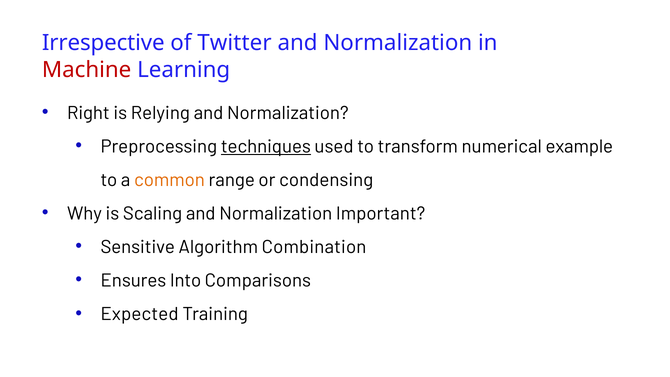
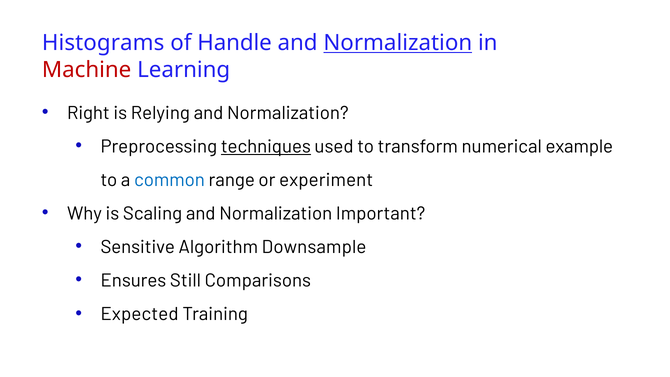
Irrespective: Irrespective -> Histograms
Twitter: Twitter -> Handle
Normalization at (398, 43) underline: none -> present
common colour: orange -> blue
condensing: condensing -> experiment
Combination: Combination -> Downsample
Into: Into -> Still
